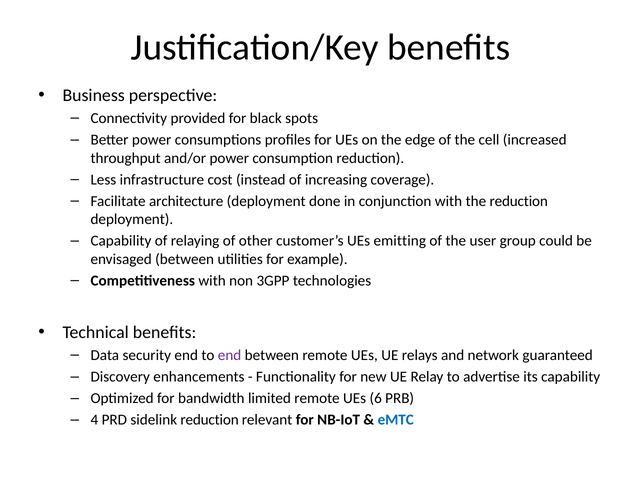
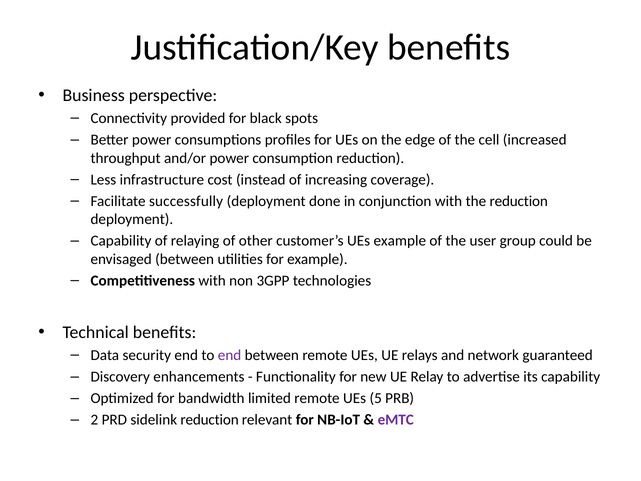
architecture: architecture -> successfully
UEs emitting: emitting -> example
6: 6 -> 5
4: 4 -> 2
eMTC colour: blue -> purple
